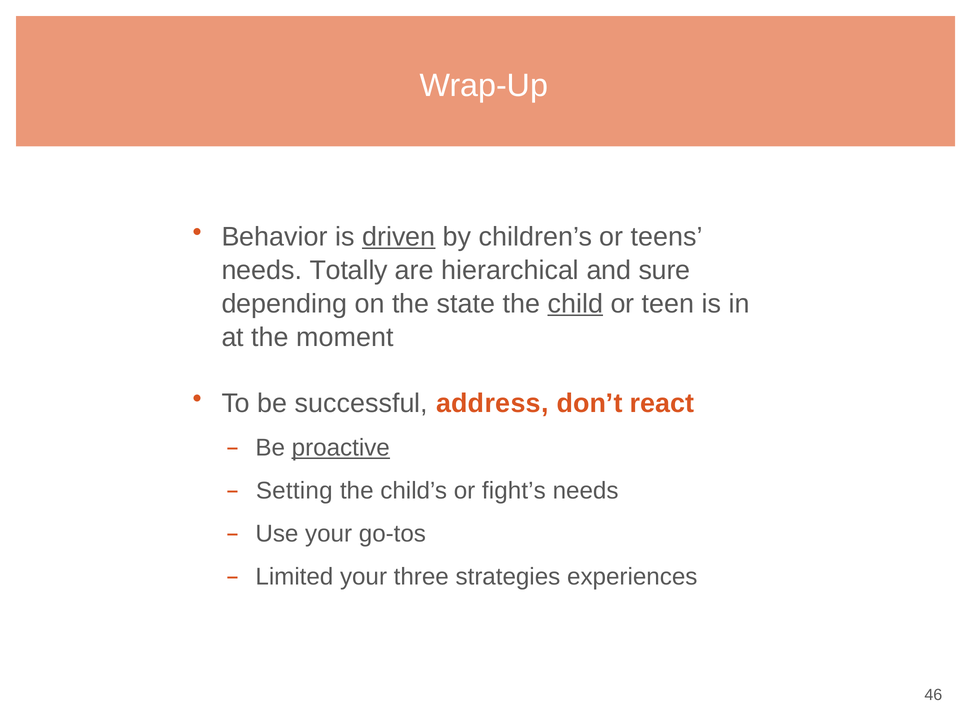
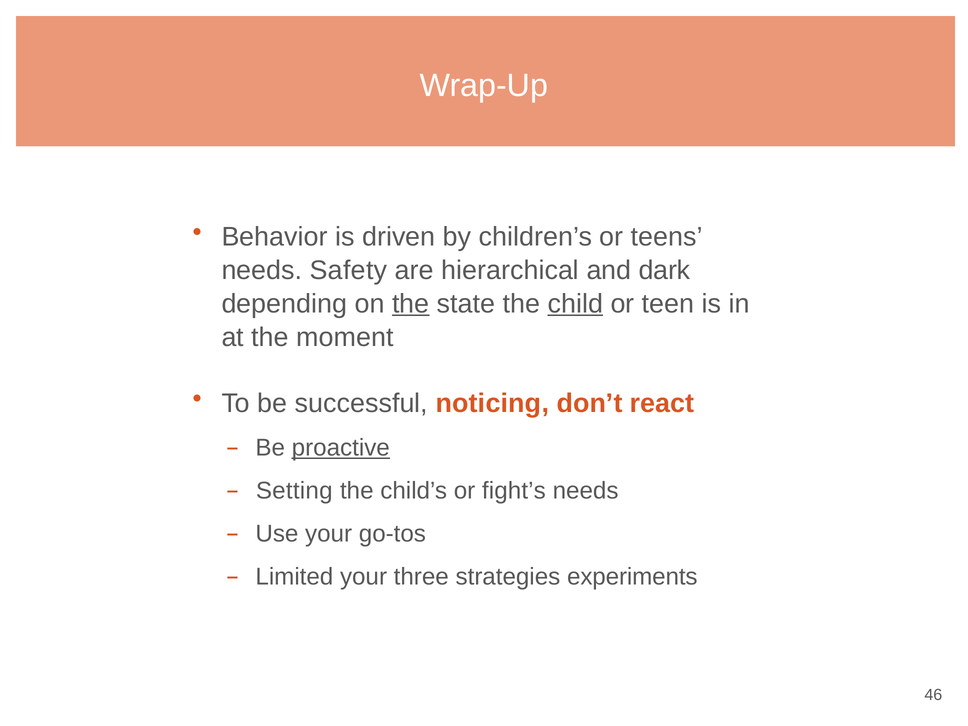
driven underline: present -> none
Totally: Totally -> Safety
sure: sure -> dark
the at (411, 304) underline: none -> present
address: address -> noticing
experiences: experiences -> experiments
